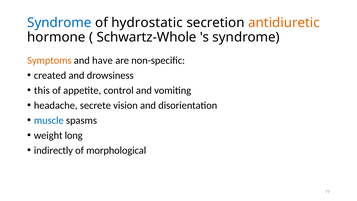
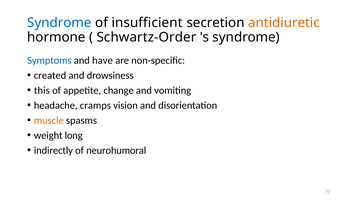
hydrostatic: hydrostatic -> insufficient
Schwartz-Whole: Schwartz-Whole -> Schwartz-Order
Symptoms colour: orange -> blue
control: control -> change
secrete: secrete -> cramps
muscle colour: blue -> orange
morphological: morphological -> neurohumoral
